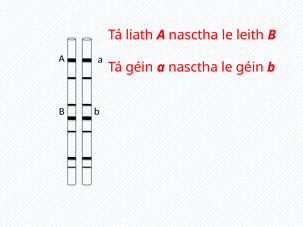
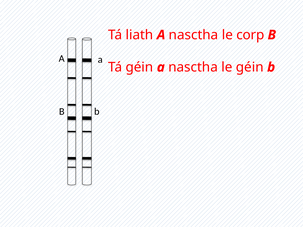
leith: leith -> corp
